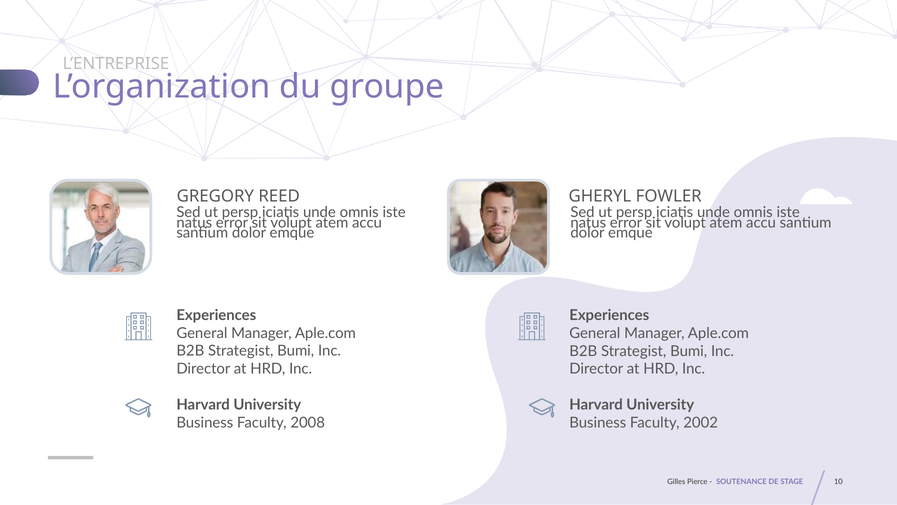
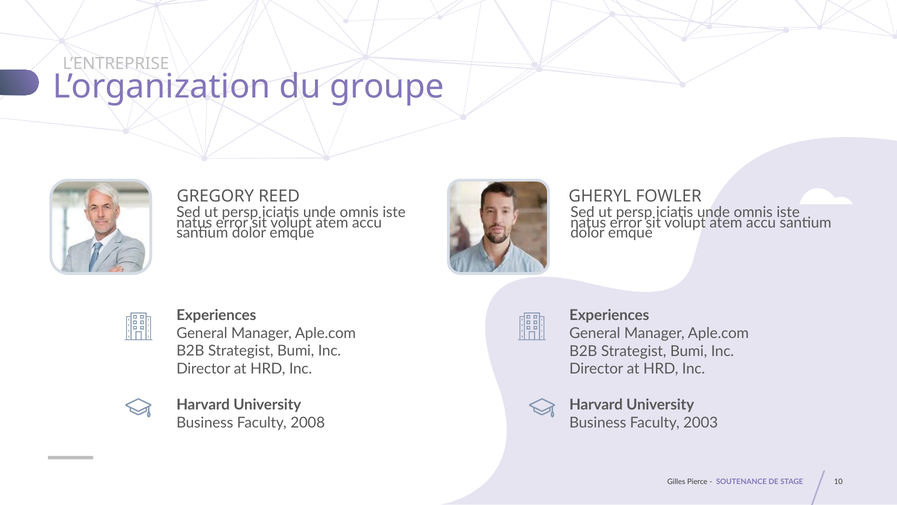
2002: 2002 -> 2003
